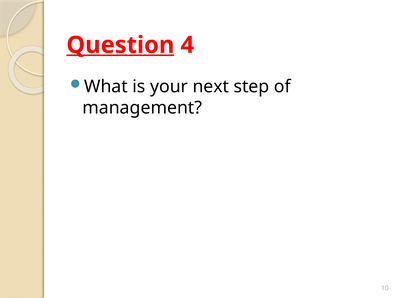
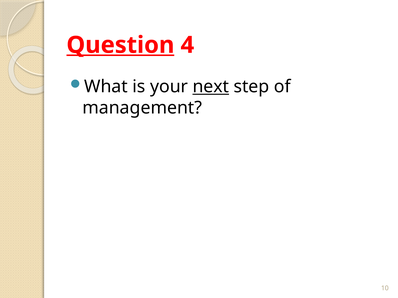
next underline: none -> present
